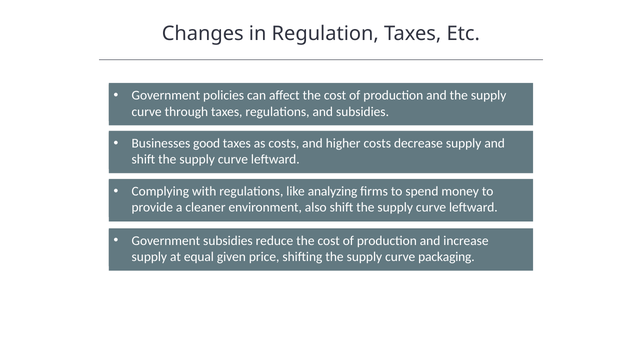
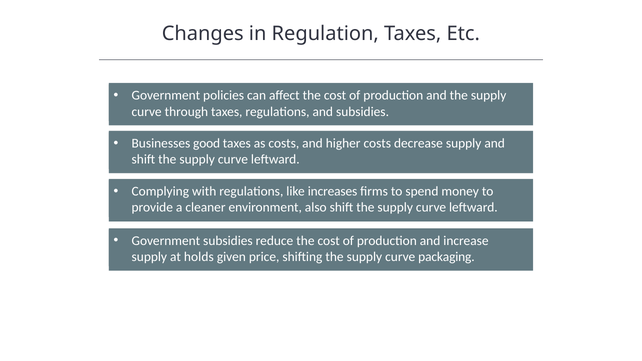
analyzing: analyzing -> increases
equal: equal -> holds
